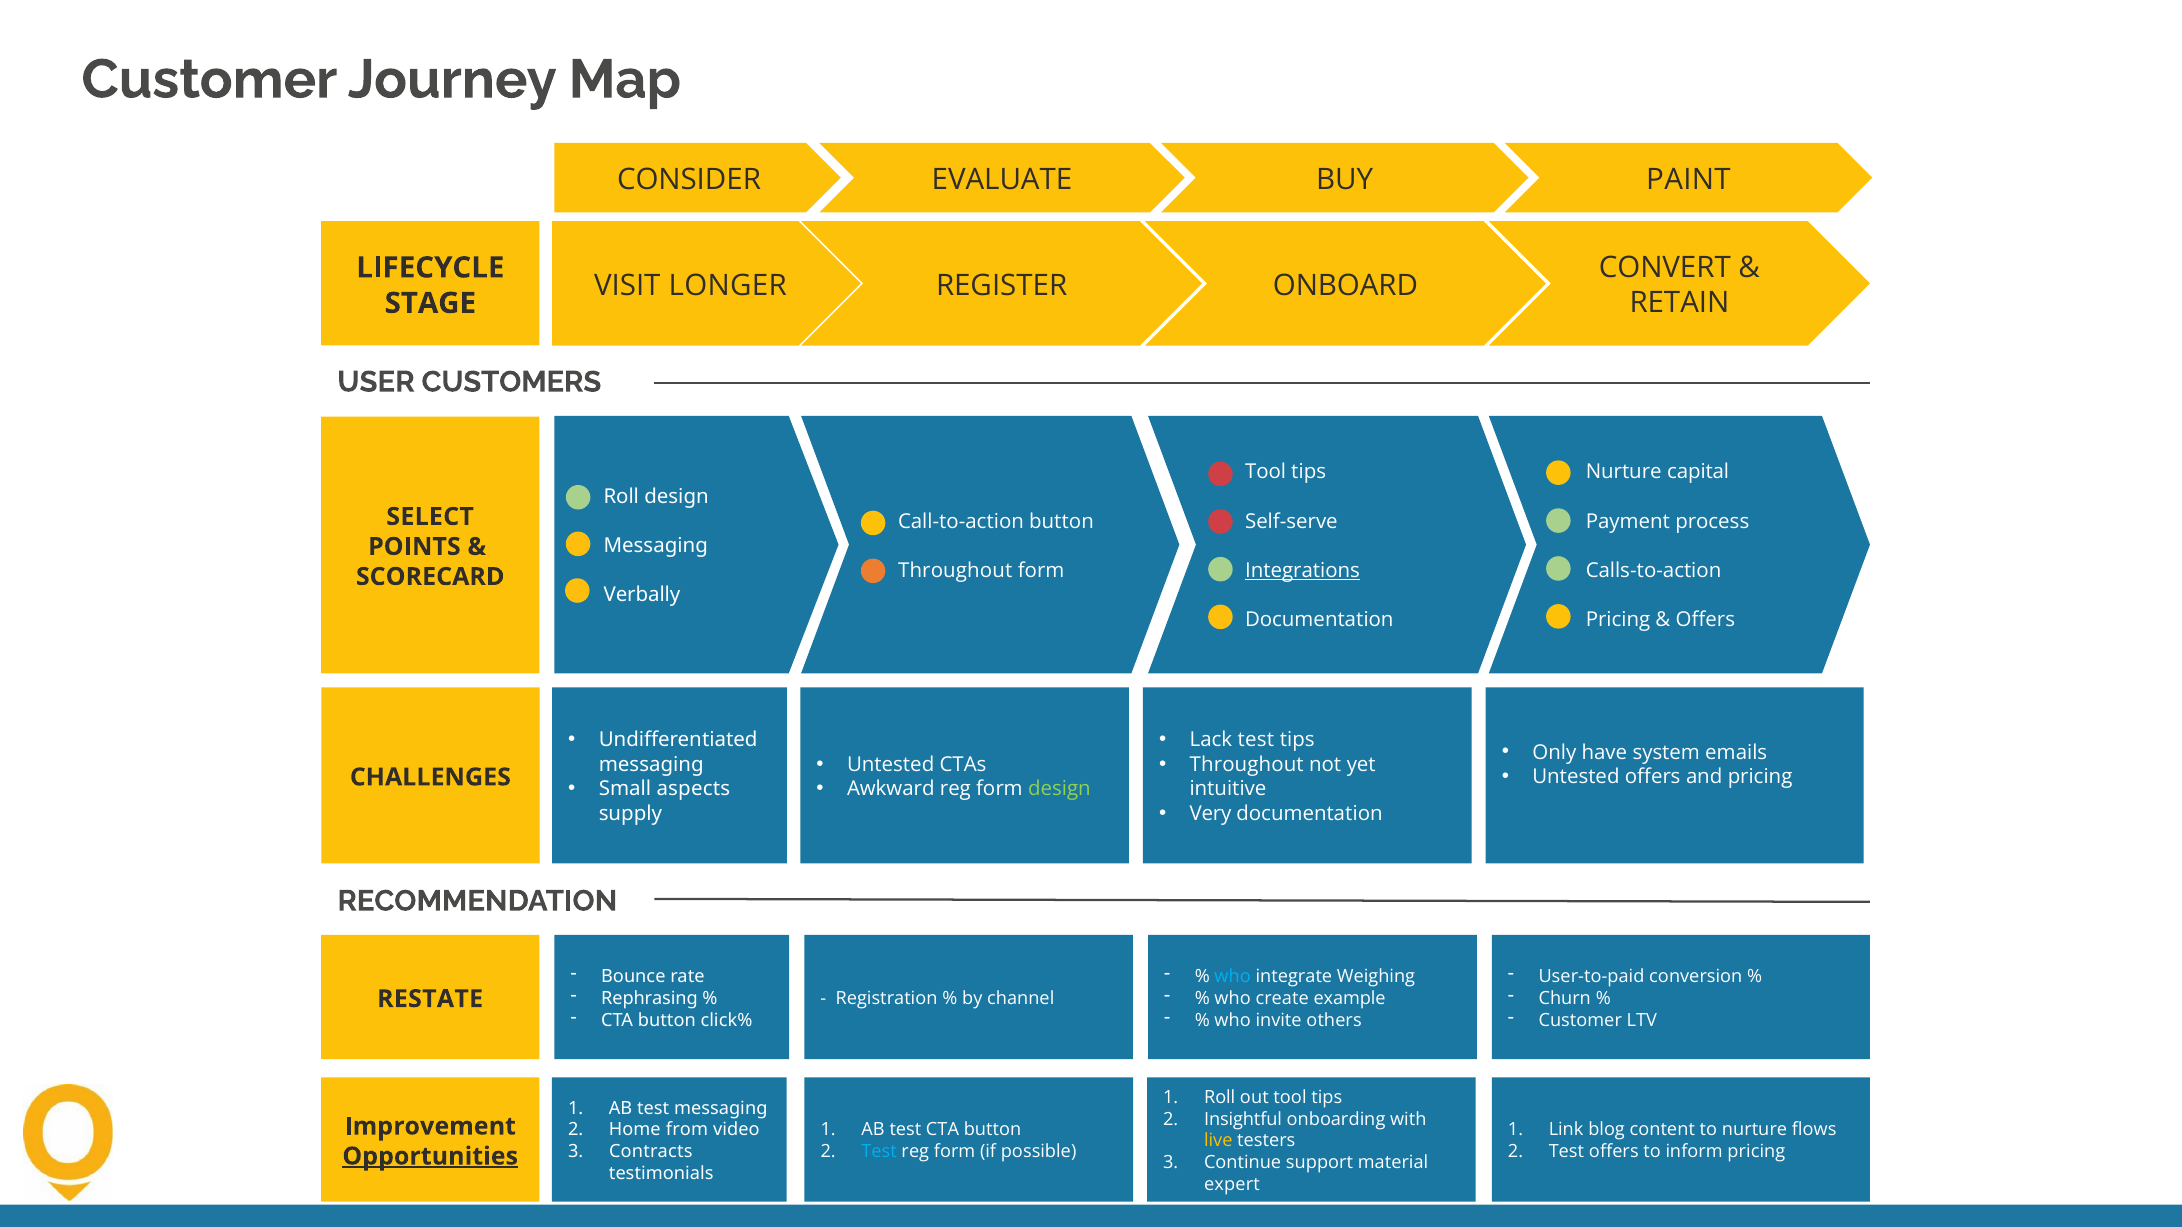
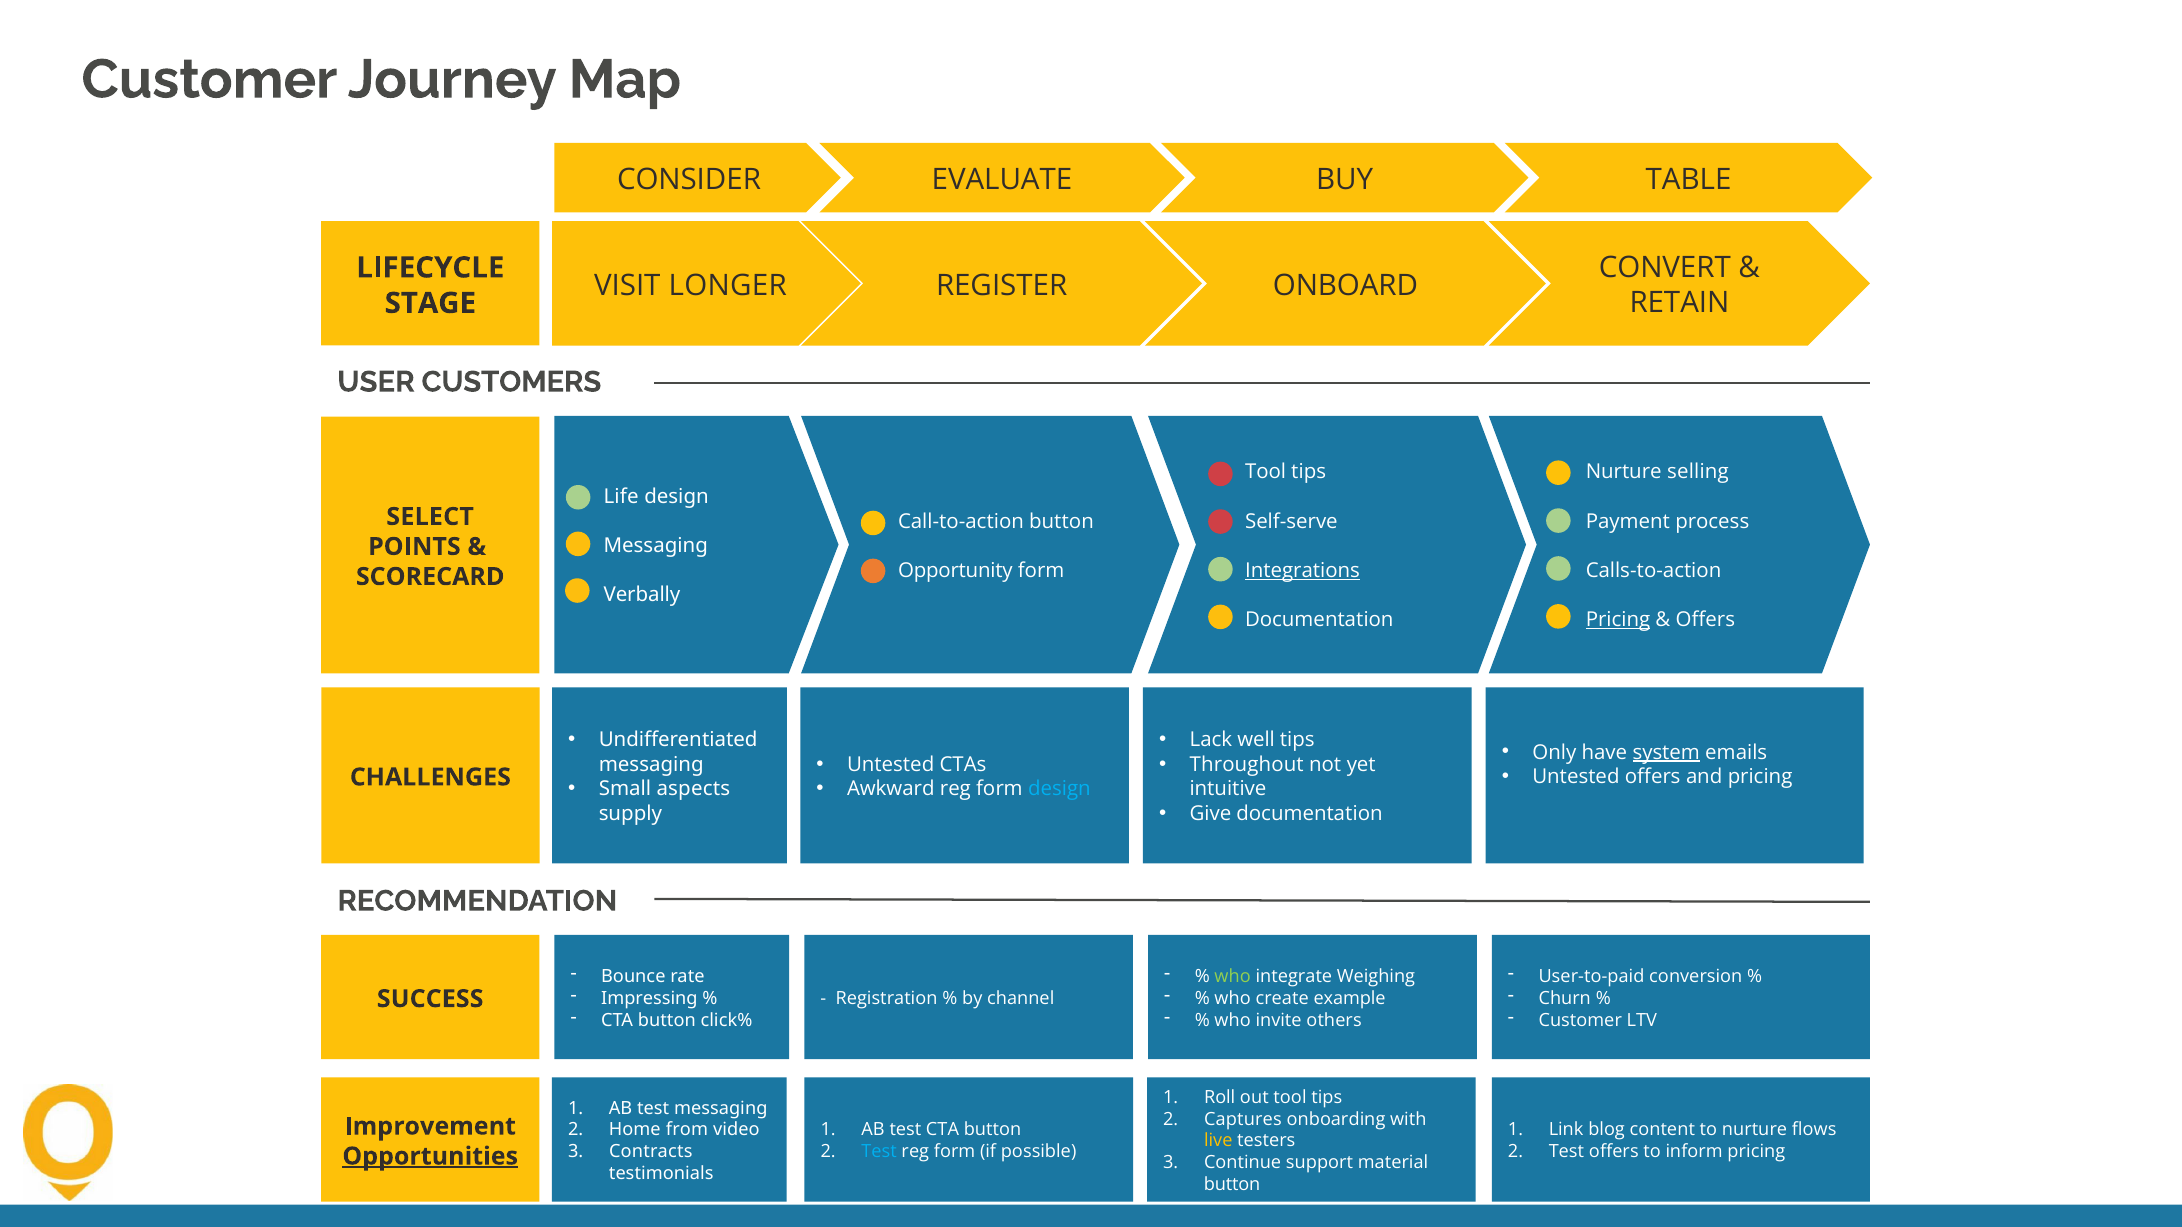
PAINT: PAINT -> TABLE
capital: capital -> selling
Roll at (621, 497): Roll -> Life
Throughout at (955, 571): Throughout -> Opportunity
Pricing at (1618, 620) underline: none -> present
Lack test: test -> well
system underline: none -> present
design at (1059, 789) colour: light green -> light blue
Very: Very -> Give
who at (1233, 977) colour: light blue -> light green
RESTATE: RESTATE -> SUCCESS
Rephrasing: Rephrasing -> Impressing
Insightful: Insightful -> Captures
expert at (1232, 1185): expert -> button
